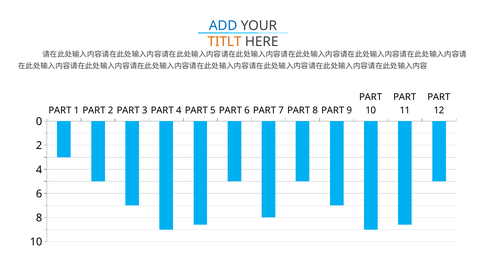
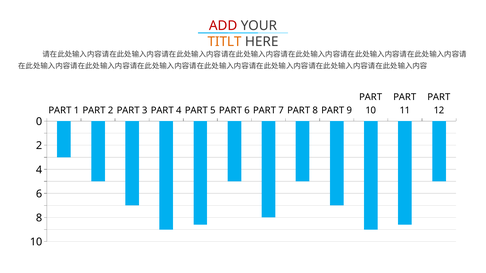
ADD colour: blue -> red
